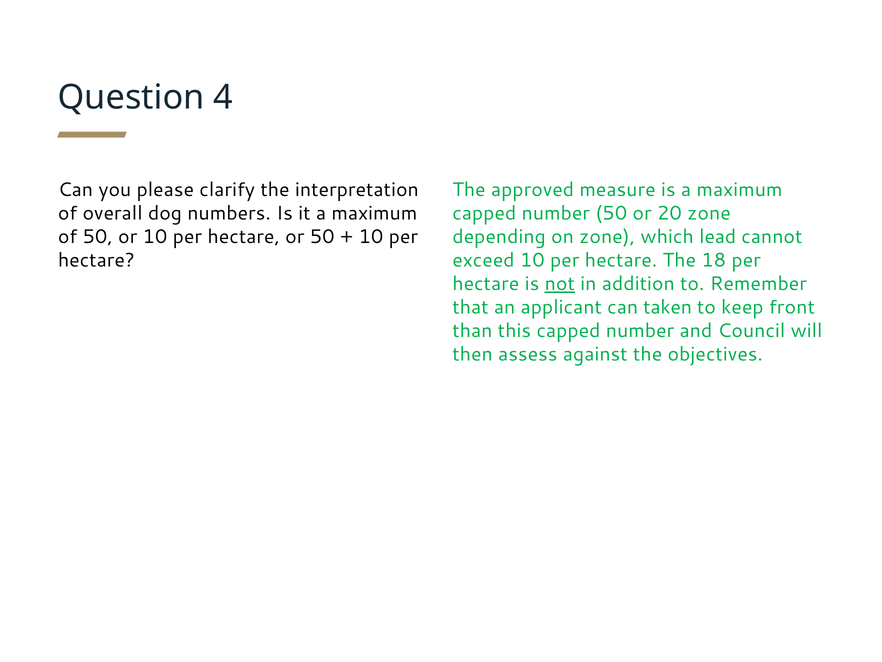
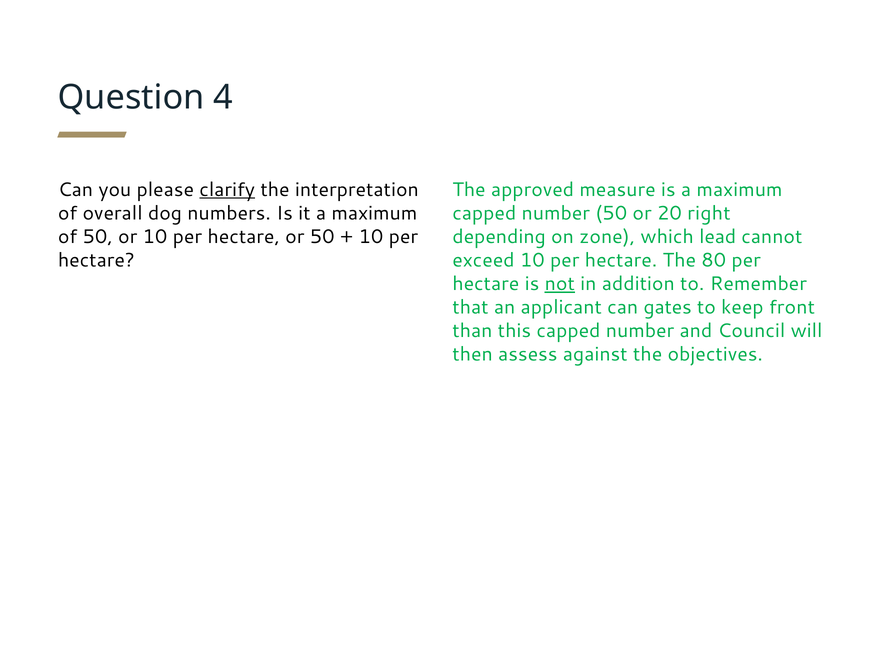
clarify underline: none -> present
20 zone: zone -> right
18: 18 -> 80
taken: taken -> gates
